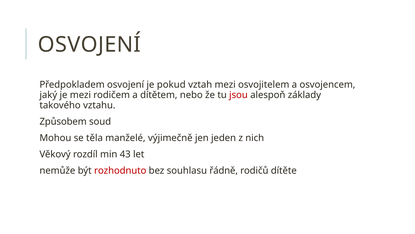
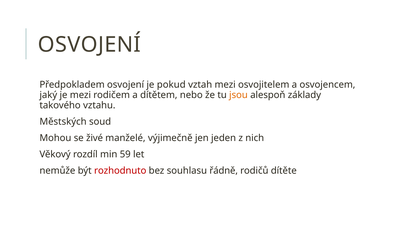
jsou colour: red -> orange
Způsobem: Způsobem -> Městských
těla: těla -> živé
43: 43 -> 59
